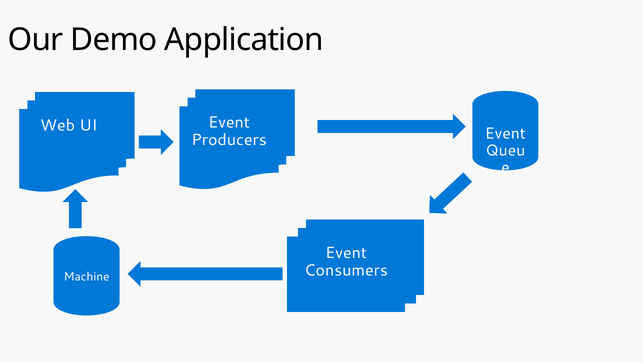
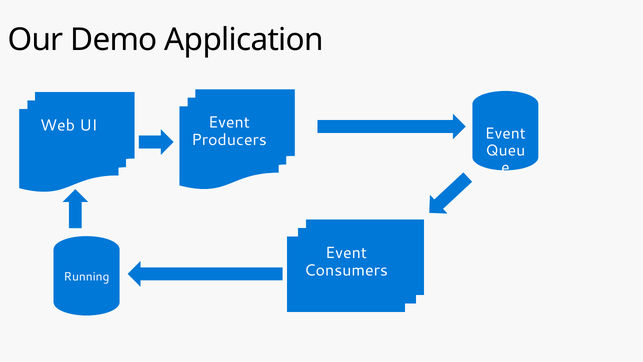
Machine: Machine -> Running
